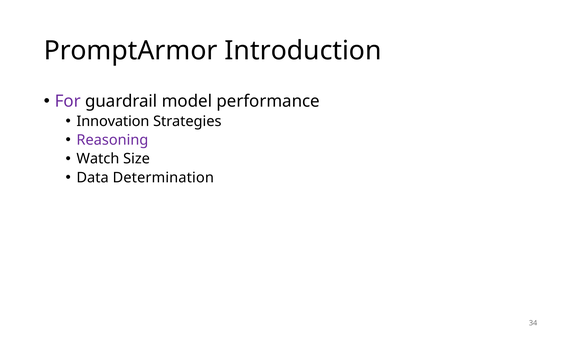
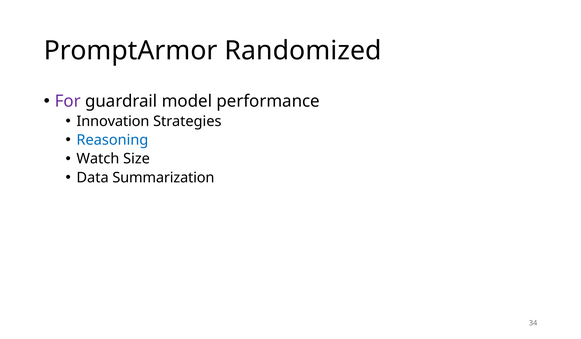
Introduction: Introduction -> Randomized
Reasoning colour: purple -> blue
Determination: Determination -> Summarization
